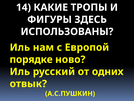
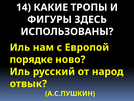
одних: одних -> народ
